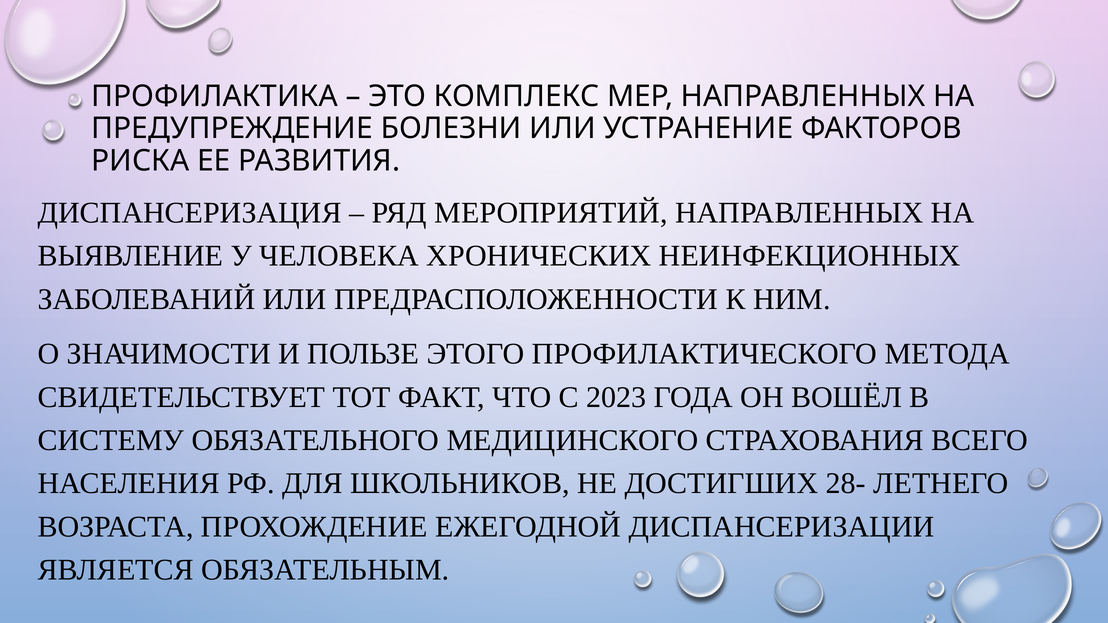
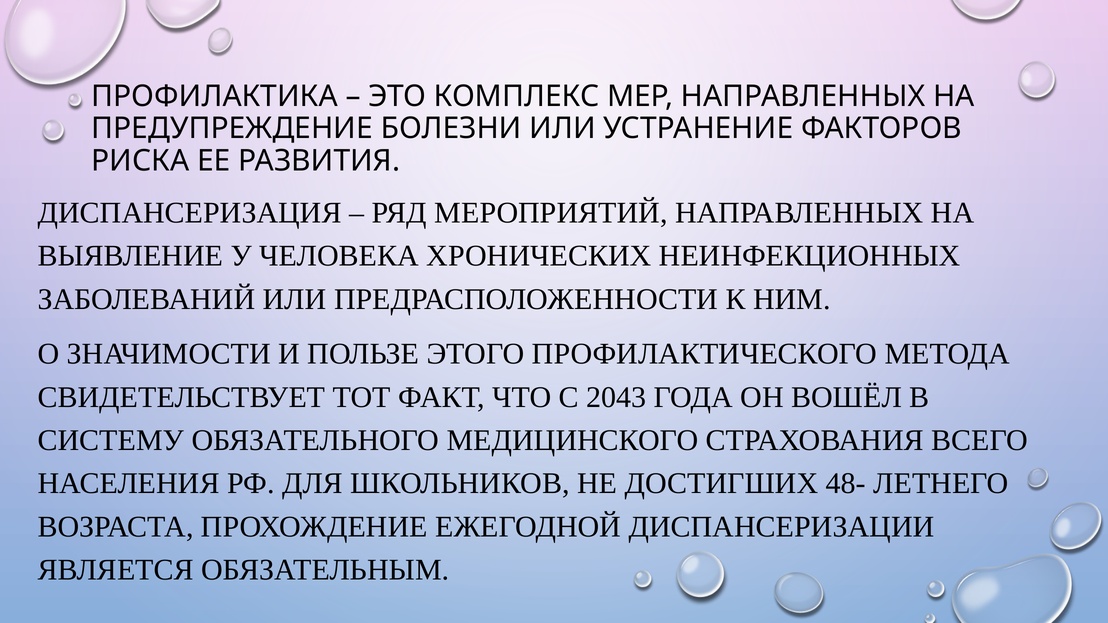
2023: 2023 -> 2043
28-: 28- -> 48-
